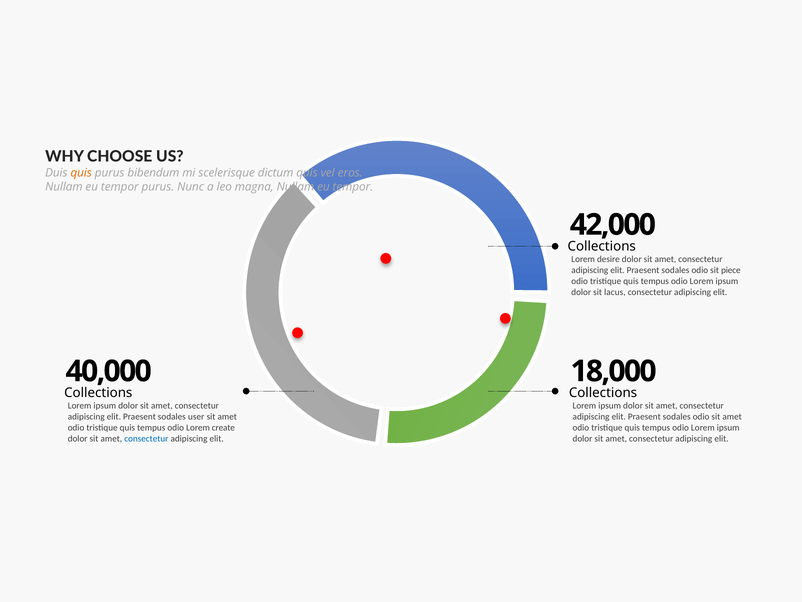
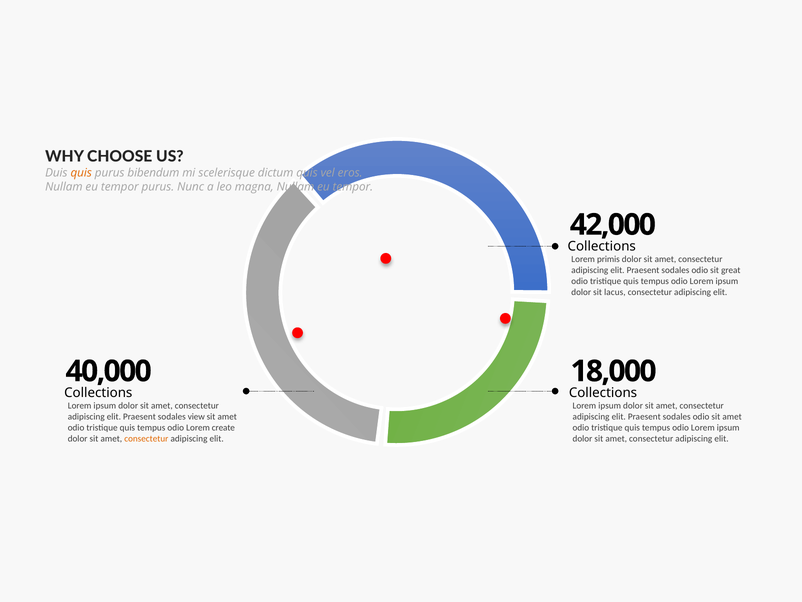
desire: desire -> primis
piece: piece -> great
user: user -> view
consectetur at (146, 438) colour: blue -> orange
